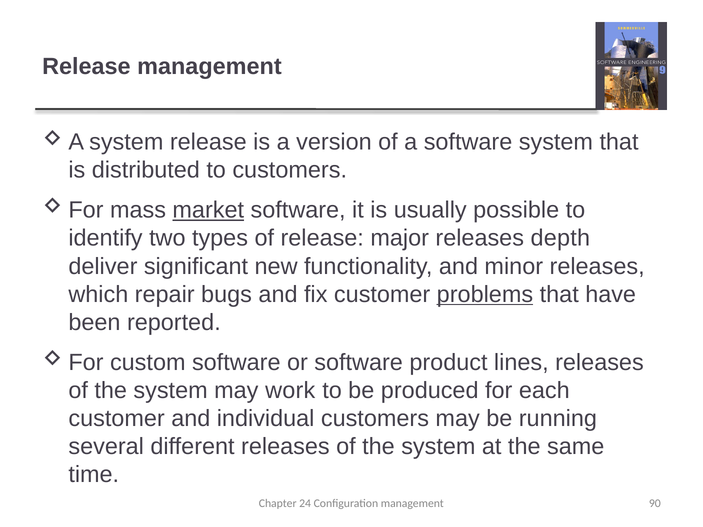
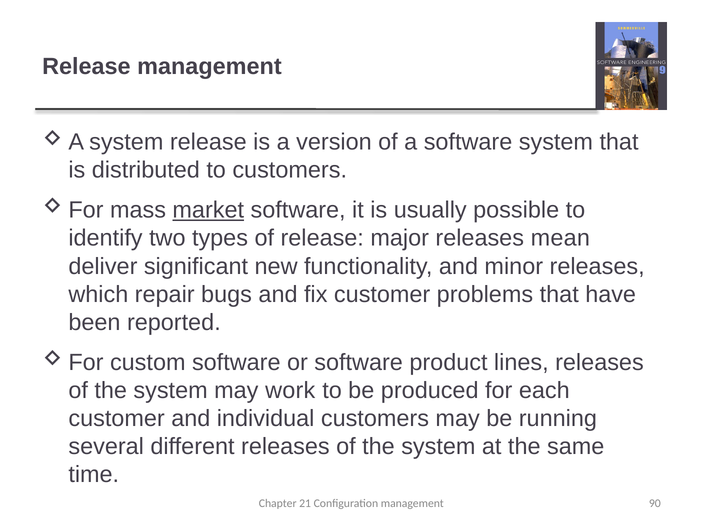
depth: depth -> mean
problems underline: present -> none
24: 24 -> 21
